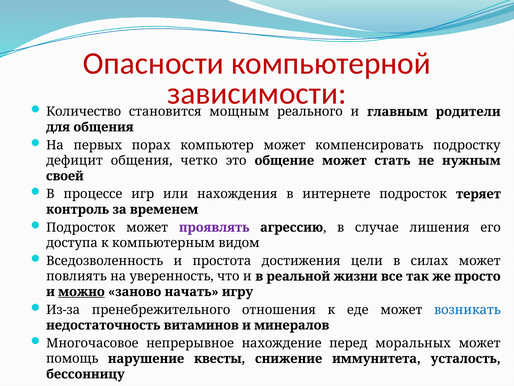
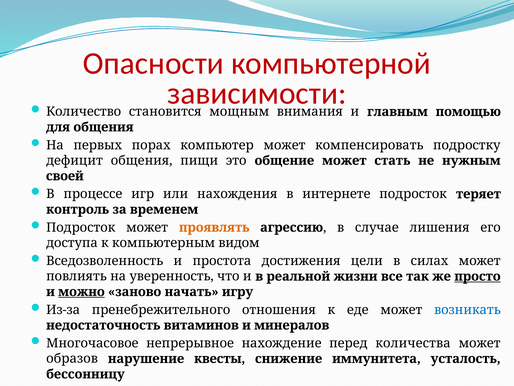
реального: реального -> внимания
родители: родители -> помощью
четко: четко -> пищи
проявлять colour: purple -> orange
просто underline: none -> present
моральных: моральных -> количества
помощь: помощь -> образов
